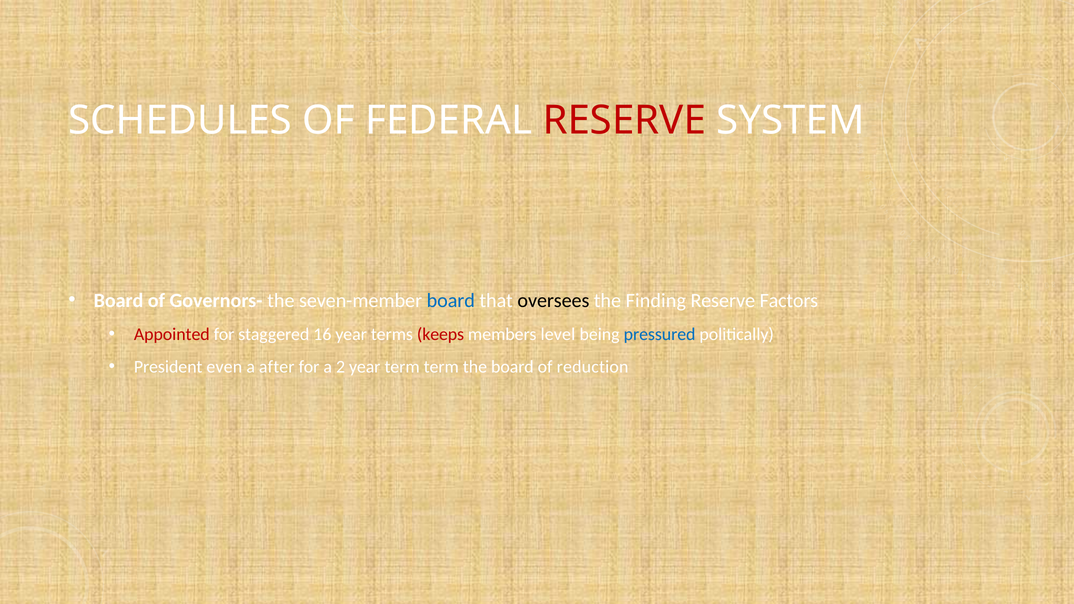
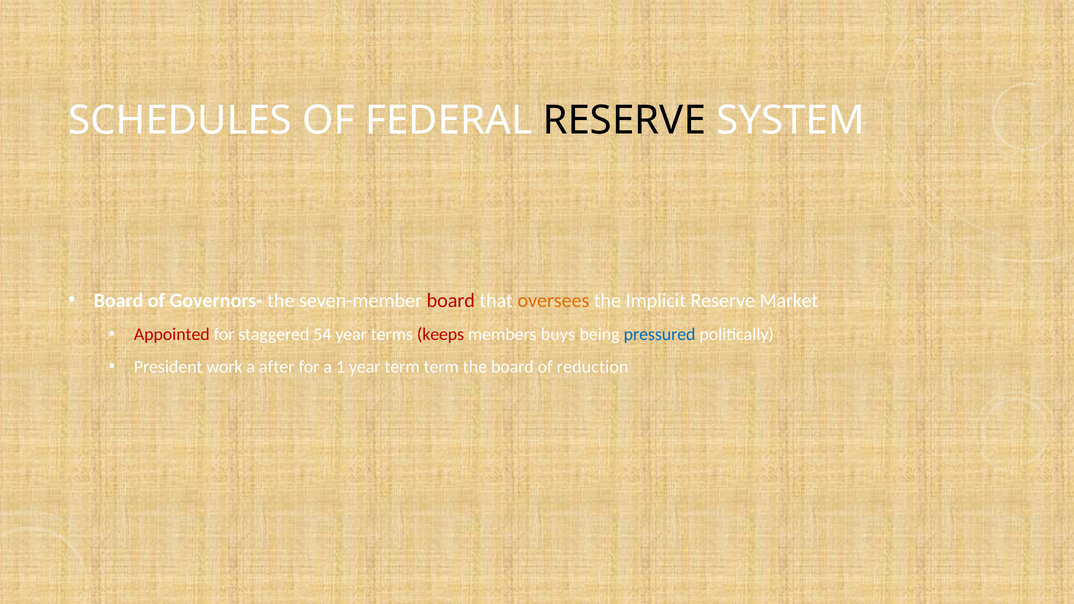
RESERVE at (624, 121) colour: red -> black
board at (451, 300) colour: blue -> red
oversees colour: black -> orange
Finding: Finding -> Implicit
Factors: Factors -> Market
16: 16 -> 54
level: level -> buys
even: even -> work
2: 2 -> 1
